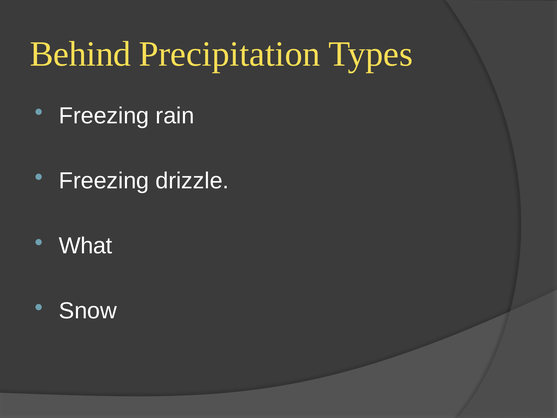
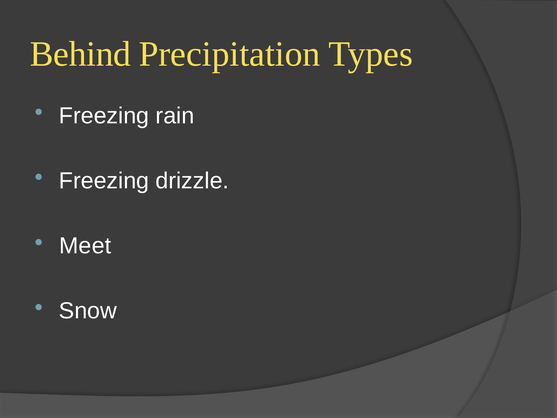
What: What -> Meet
